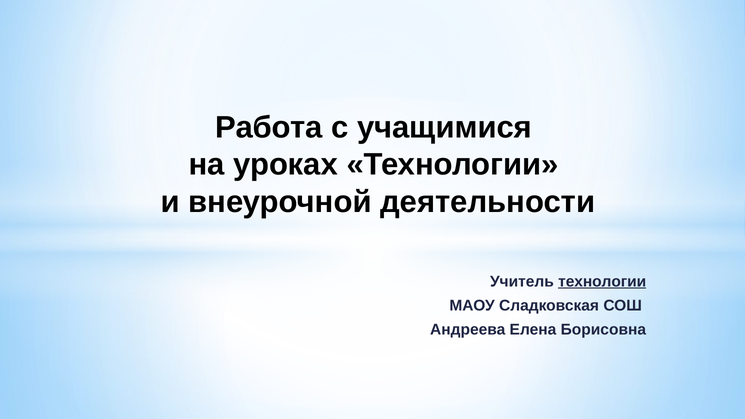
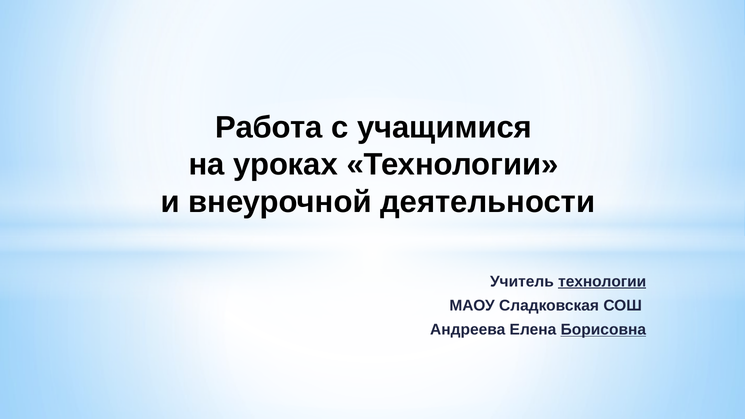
Борисовна underline: none -> present
